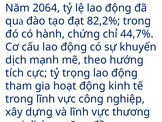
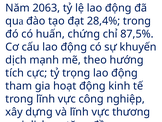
2064: 2064 -> 2063
82,2%: 82,2% -> 28,4%
hành: hành -> huấn
44,7%: 44,7% -> 87,5%
